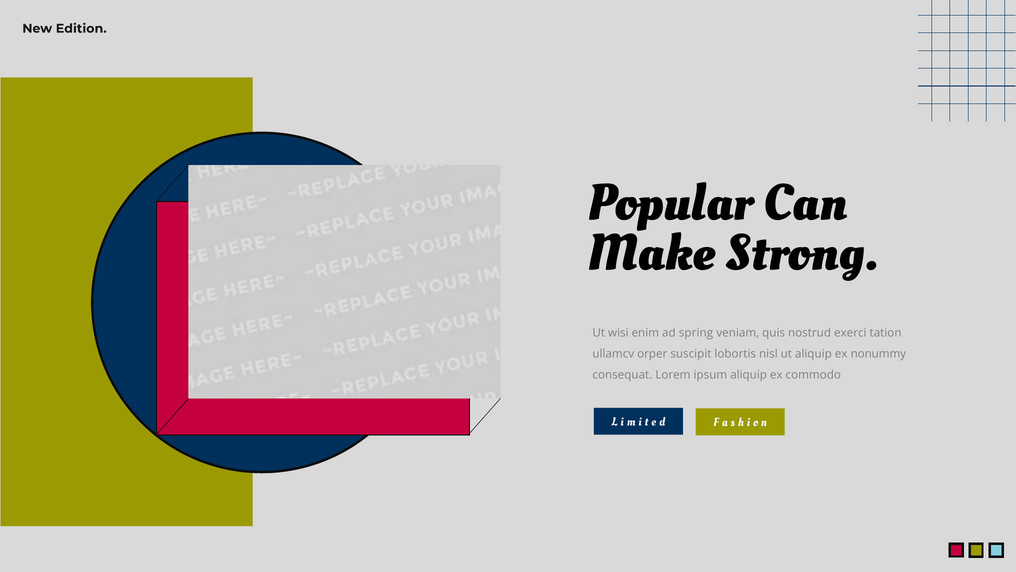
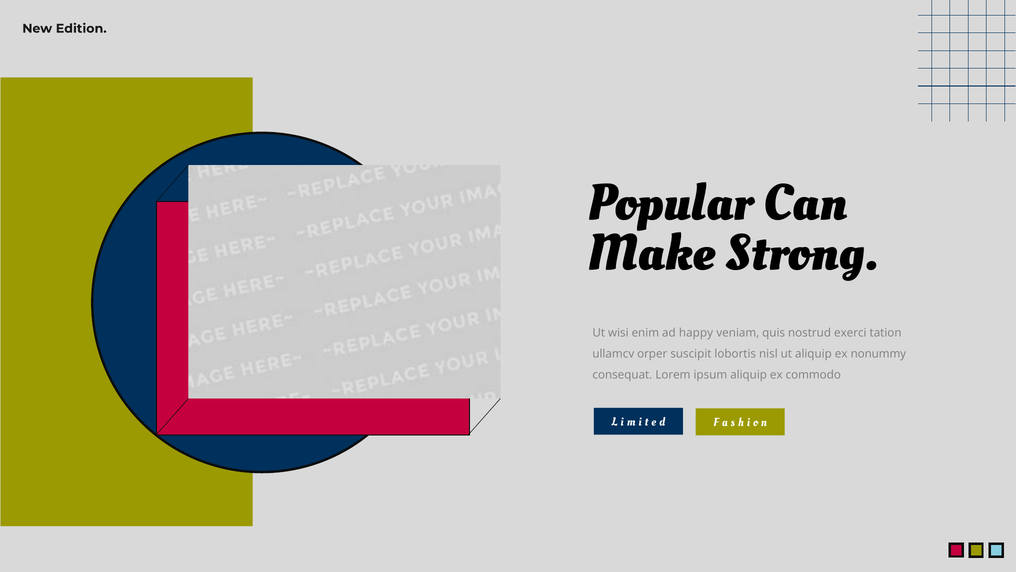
spring: spring -> happy
